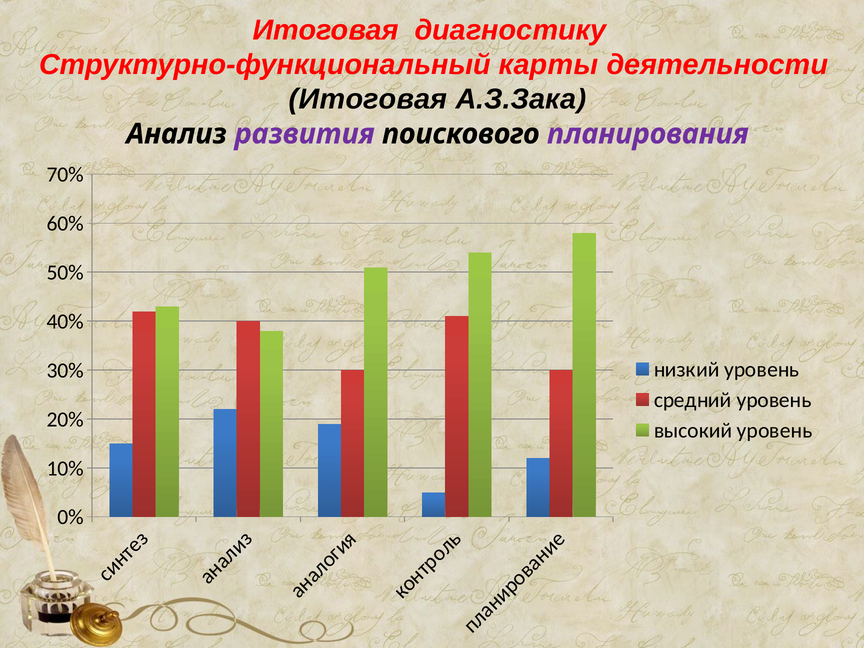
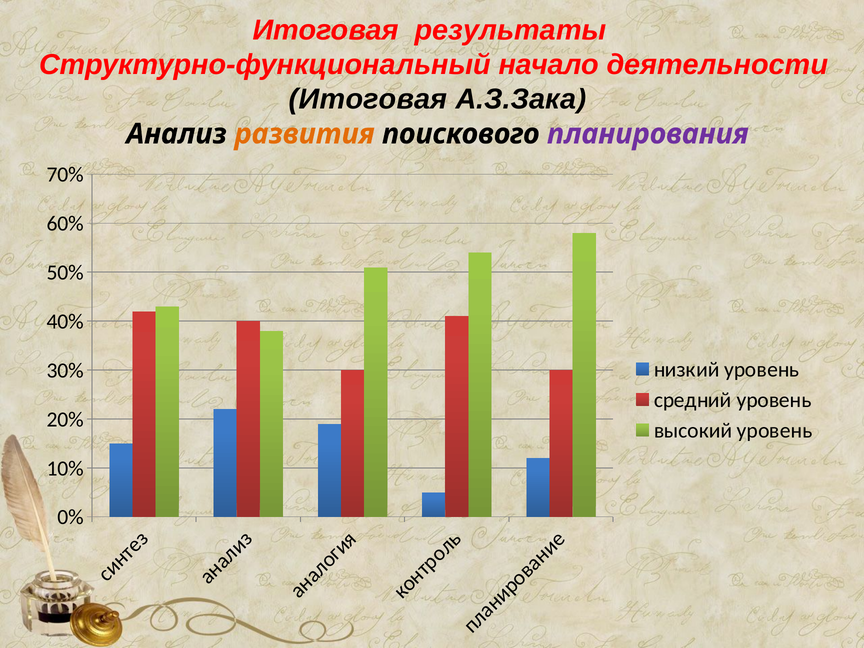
диагностику: диагностику -> результаты
карты: карты -> начало
развития colour: purple -> orange
